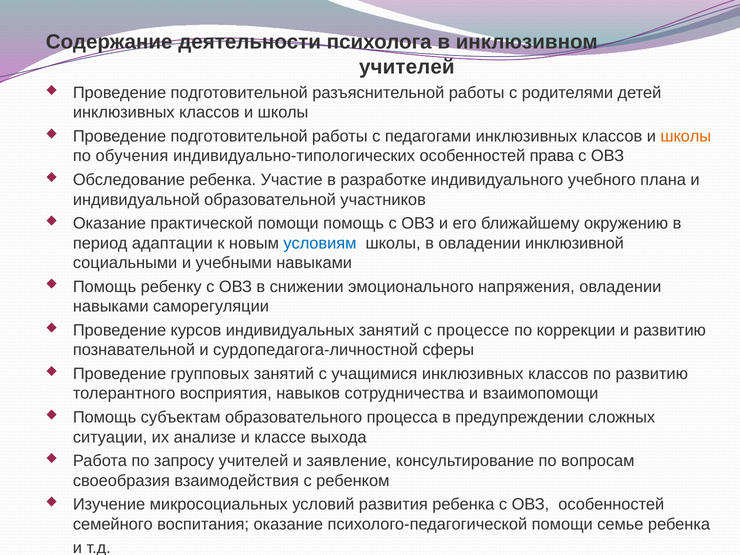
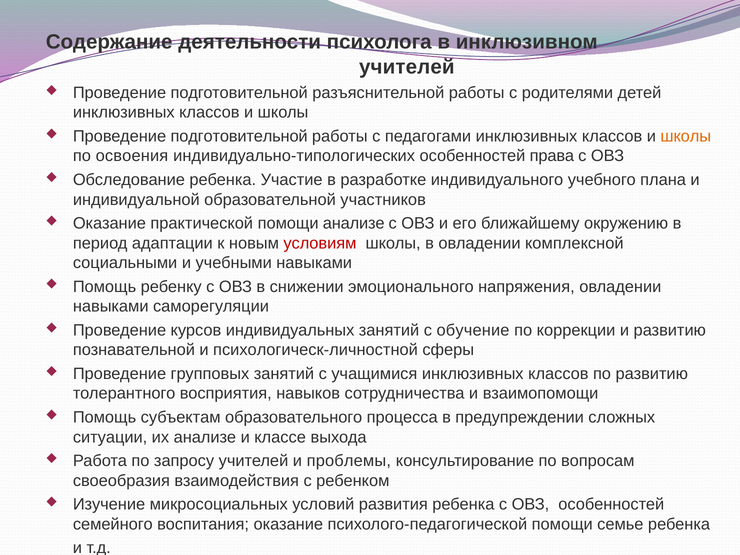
обучения: обучения -> освоения
помощи помощь: помощь -> анализе
условиям colour: blue -> red
инклюзивной: инклюзивной -> комплексной
процессе: процессе -> обучение
сурдопедагога-личностной: сурдопедагога-личностной -> психологическ-личностной
заявление: заявление -> проблемы
